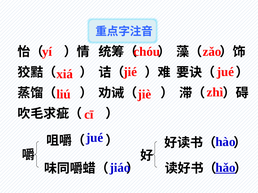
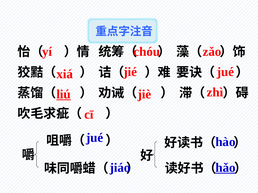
liú underline: none -> present
